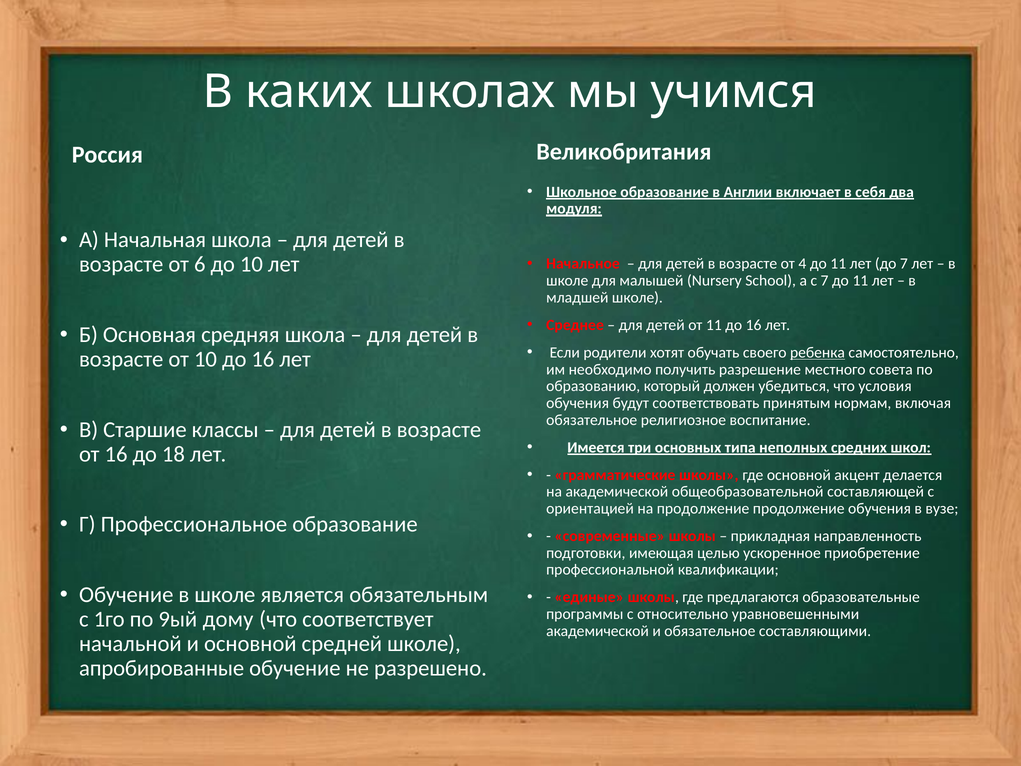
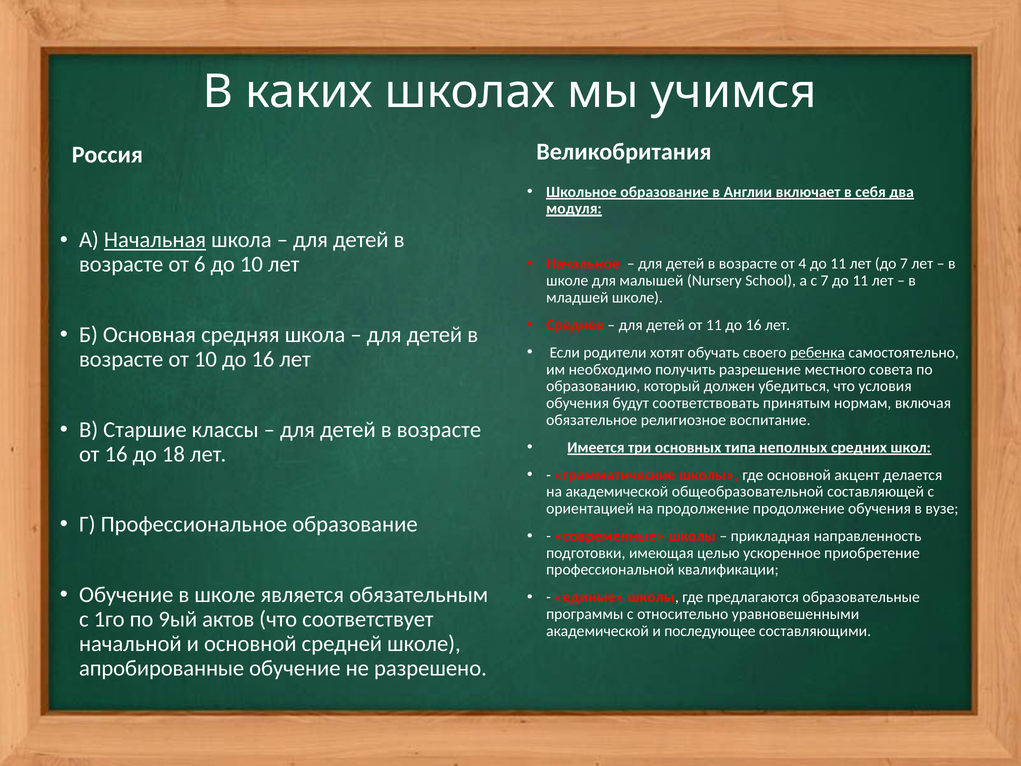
Начальная underline: none -> present
дому: дому -> актов
и обязательное: обязательное -> последующее
